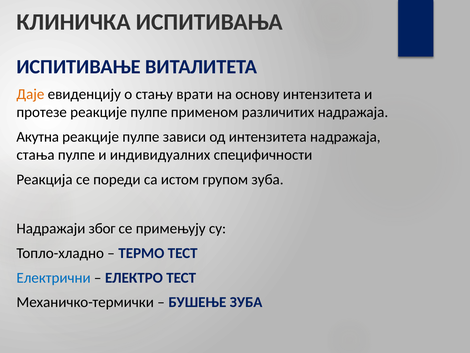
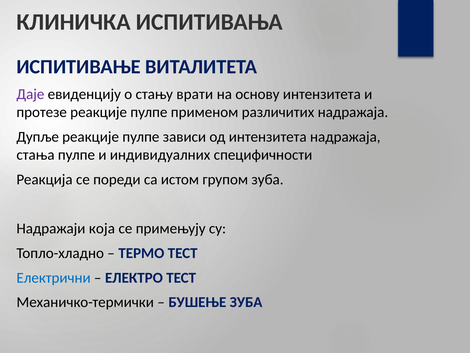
Даје colour: orange -> purple
Акутна: Акутна -> Дупље
због: због -> која
